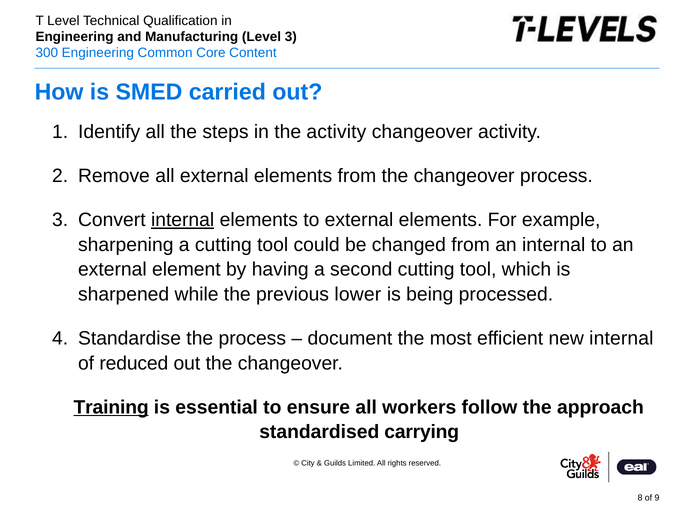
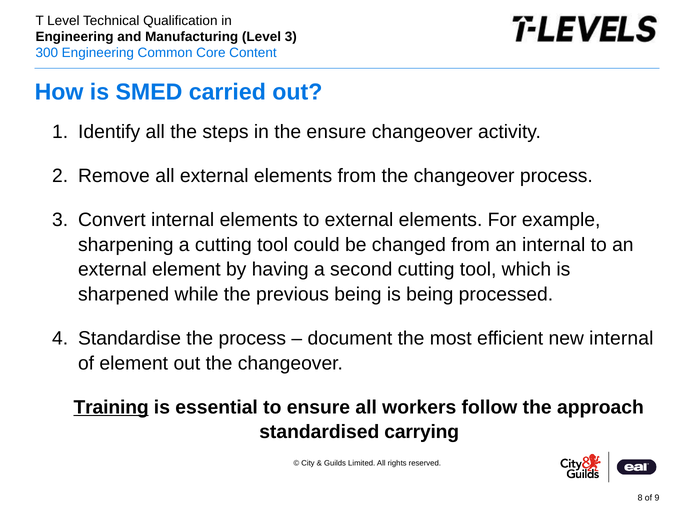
the activity: activity -> ensure
internal at (183, 220) underline: present -> none
previous lower: lower -> being
of reduced: reduced -> element
